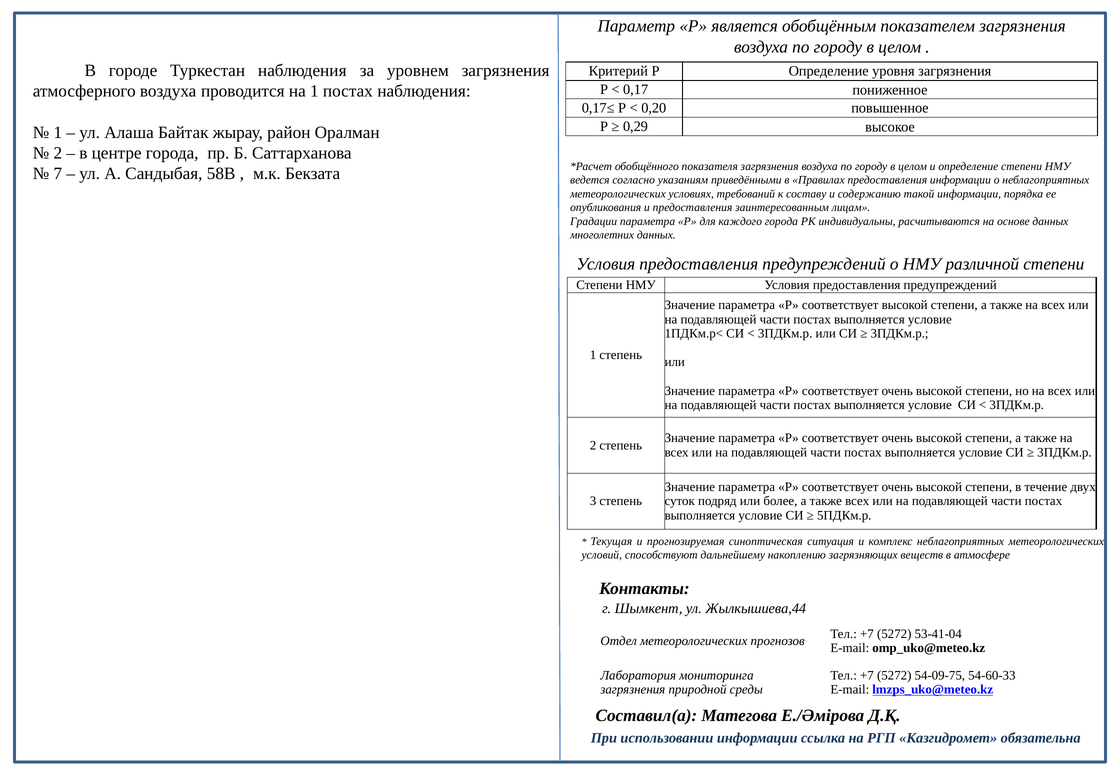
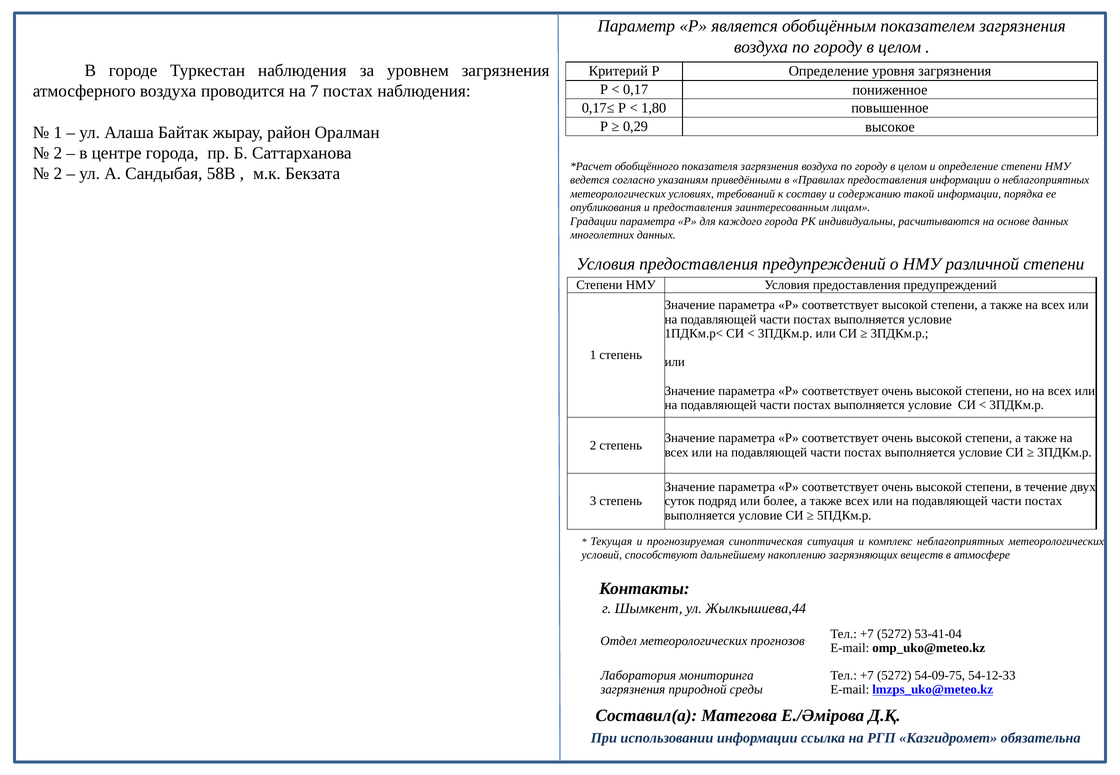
на 1: 1 -> 7
0,20: 0,20 -> 1,80
7 at (58, 174): 7 -> 2
54-60-33: 54-60-33 -> 54-12-33
